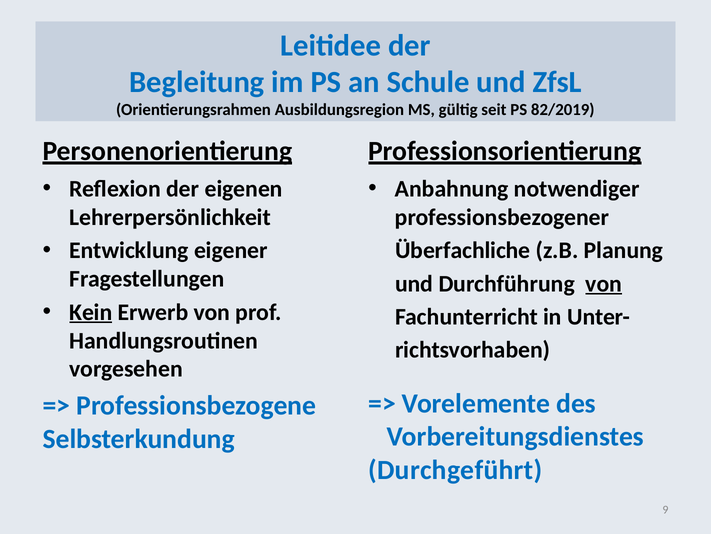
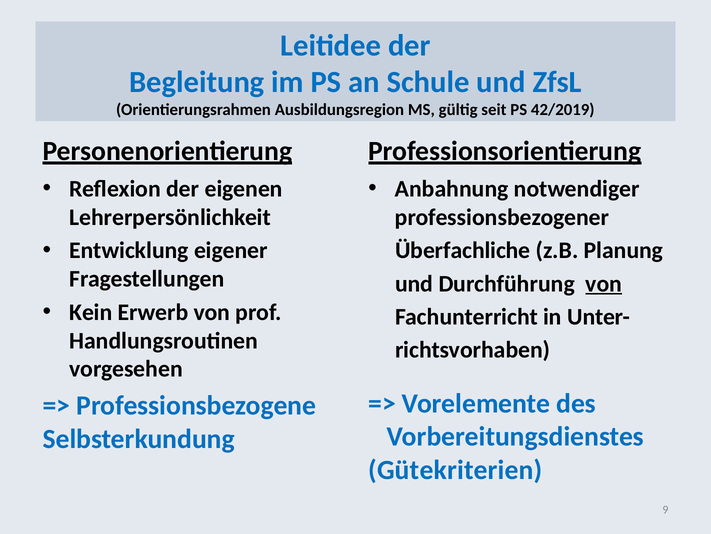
82/2019: 82/2019 -> 42/2019
Kein underline: present -> none
Durchgeführt: Durchgeführt -> Gütekriterien
